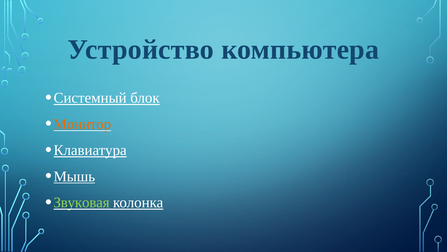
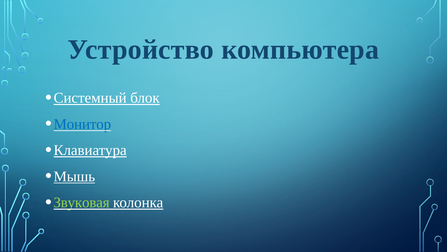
Монитор colour: orange -> blue
